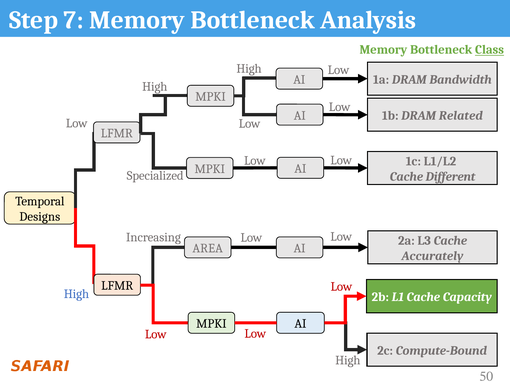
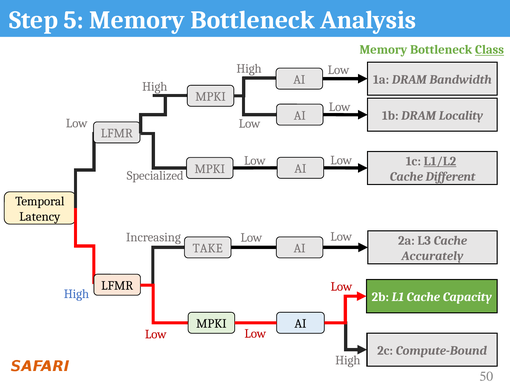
7: 7 -> 5
Related: Related -> Locality
L1/L2 underline: none -> present
Designs: Designs -> Latency
AREA: AREA -> TAKE
